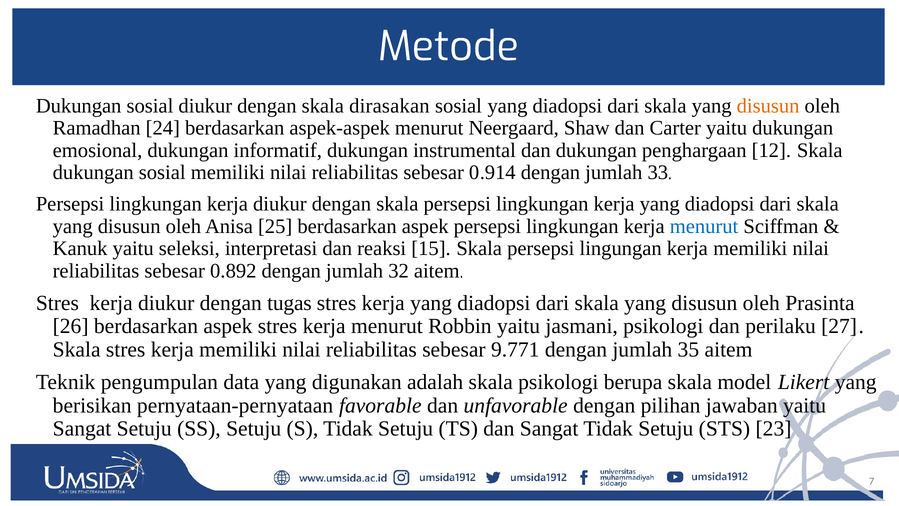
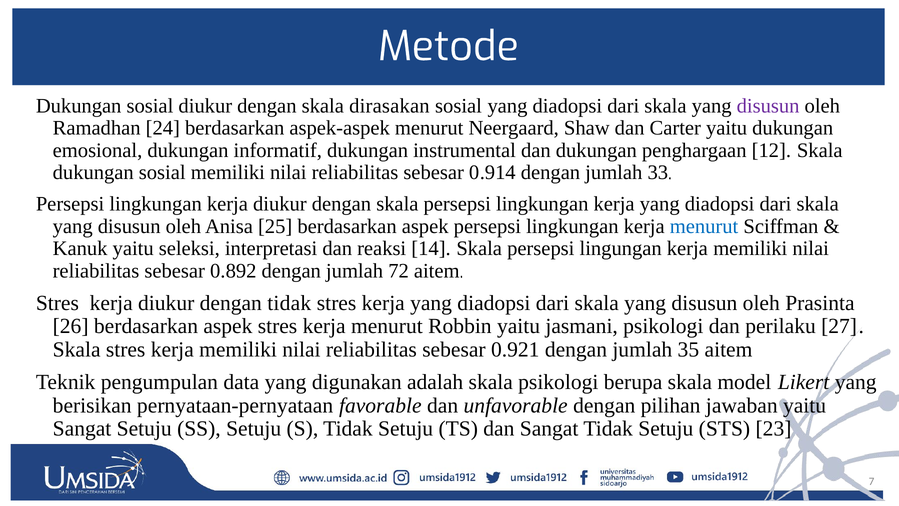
disusun at (768, 106) colour: orange -> purple
15: 15 -> 14
32: 32 -> 72
dengan tugas: tugas -> tidak
9.771: 9.771 -> 0.921
